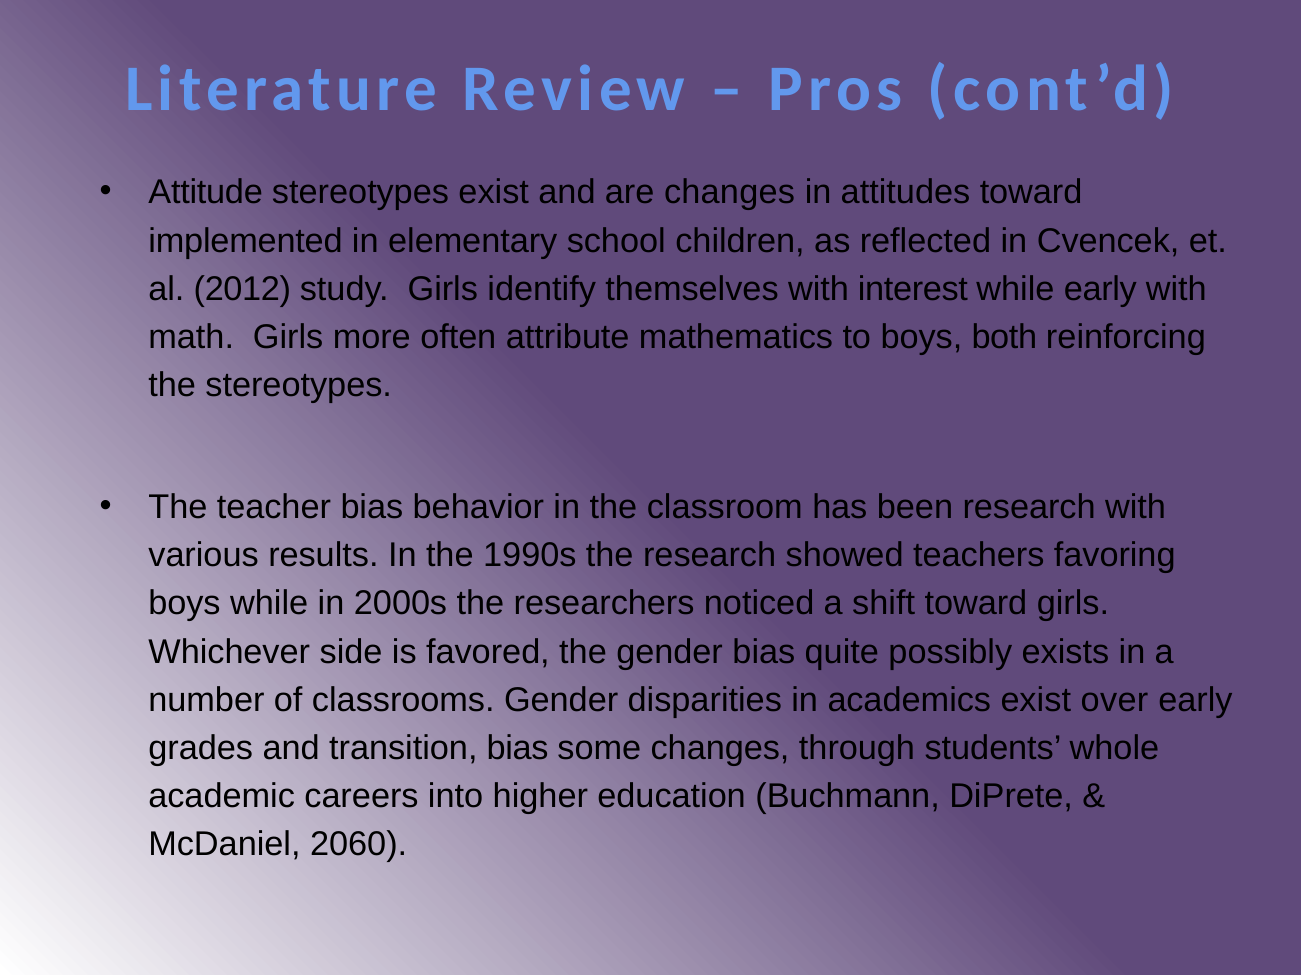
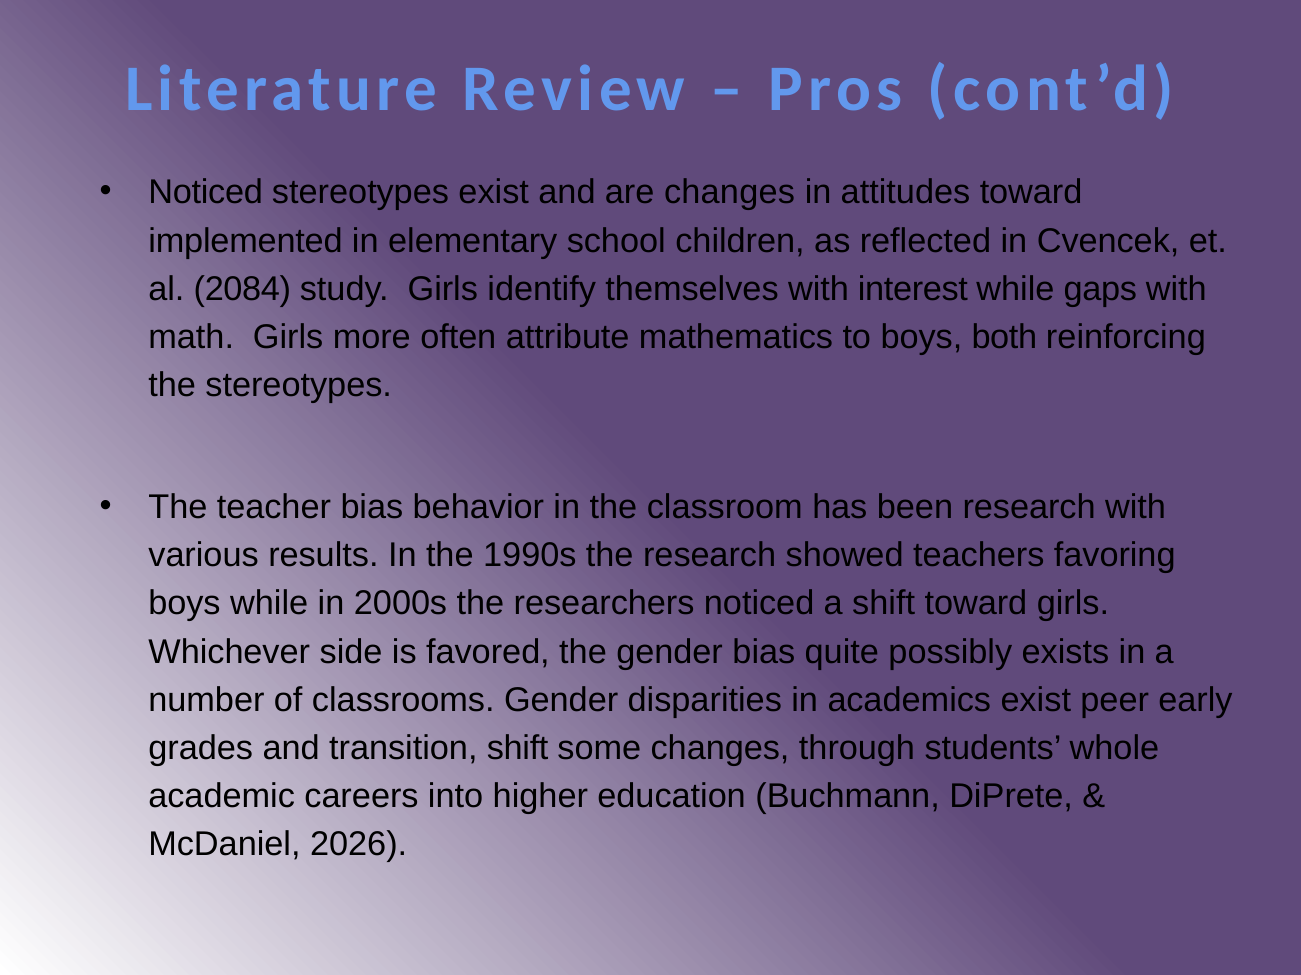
Attitude at (206, 193): Attitude -> Noticed
2012: 2012 -> 2084
while early: early -> gaps
over: over -> peer
transition bias: bias -> shift
2060: 2060 -> 2026
